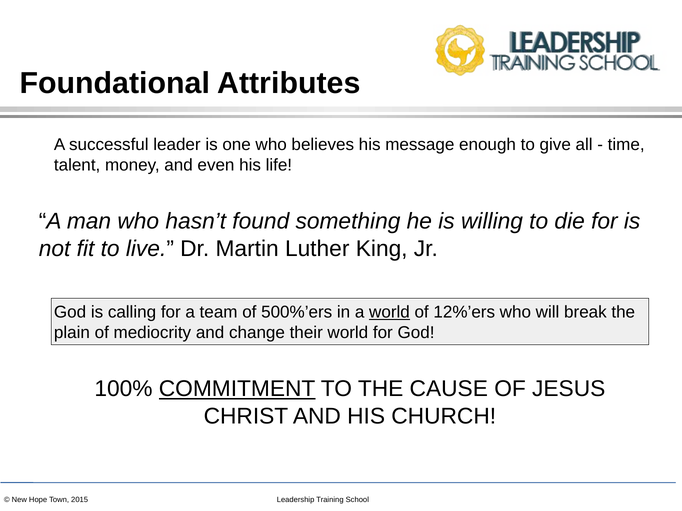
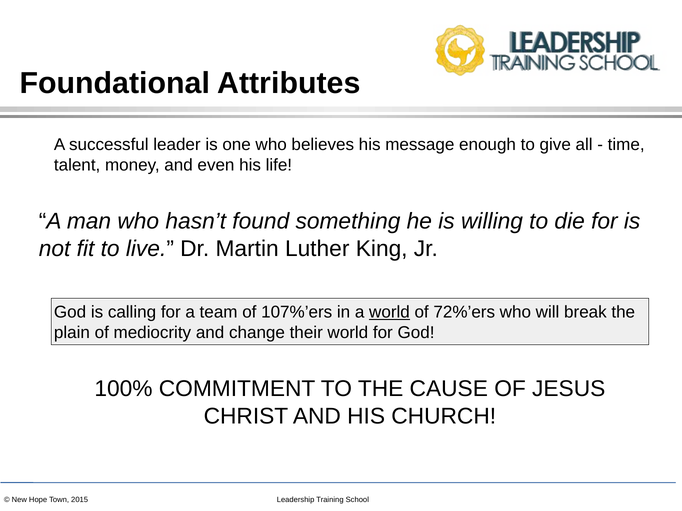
500%’ers: 500%’ers -> 107%’ers
12%’ers: 12%’ers -> 72%’ers
COMMITMENT underline: present -> none
